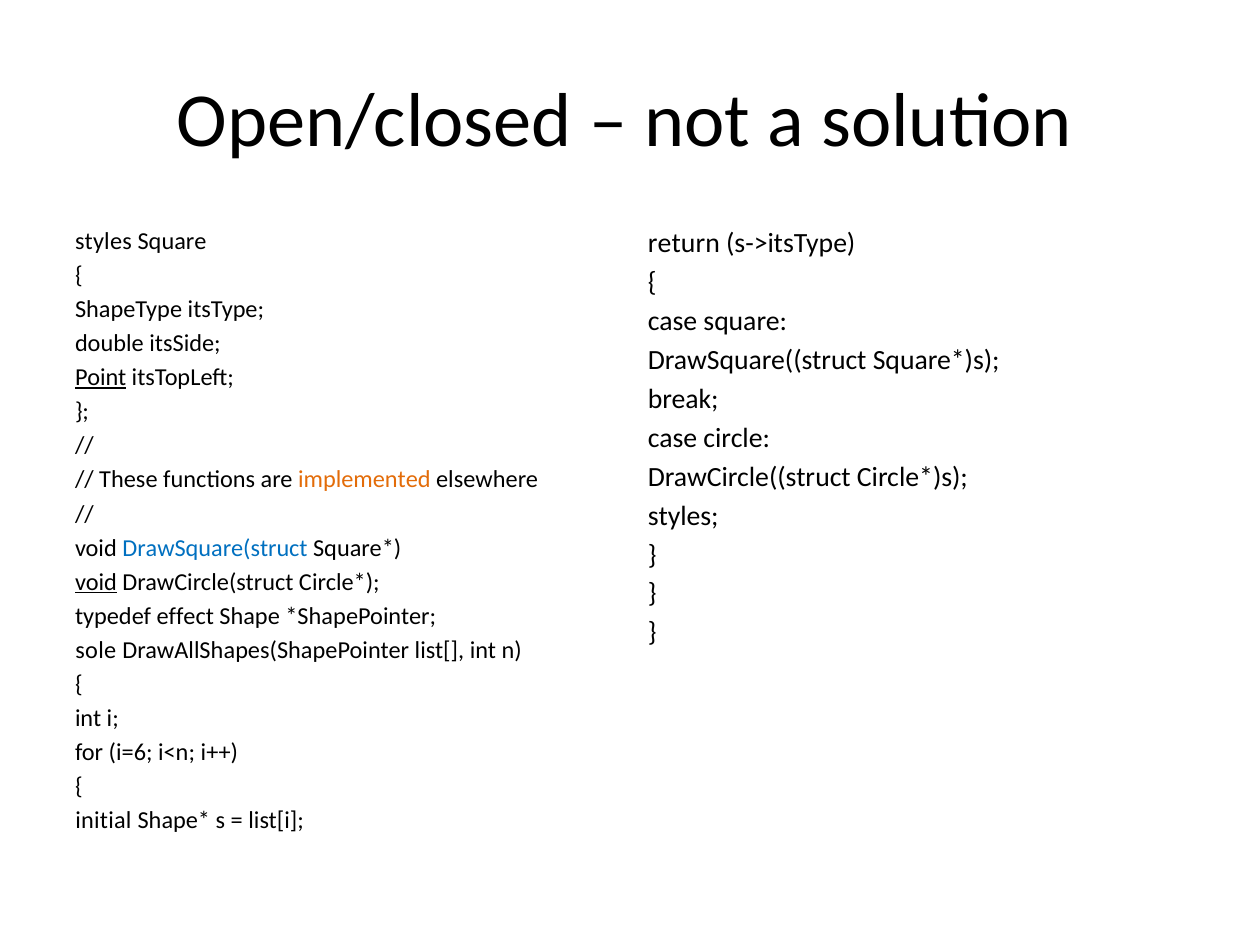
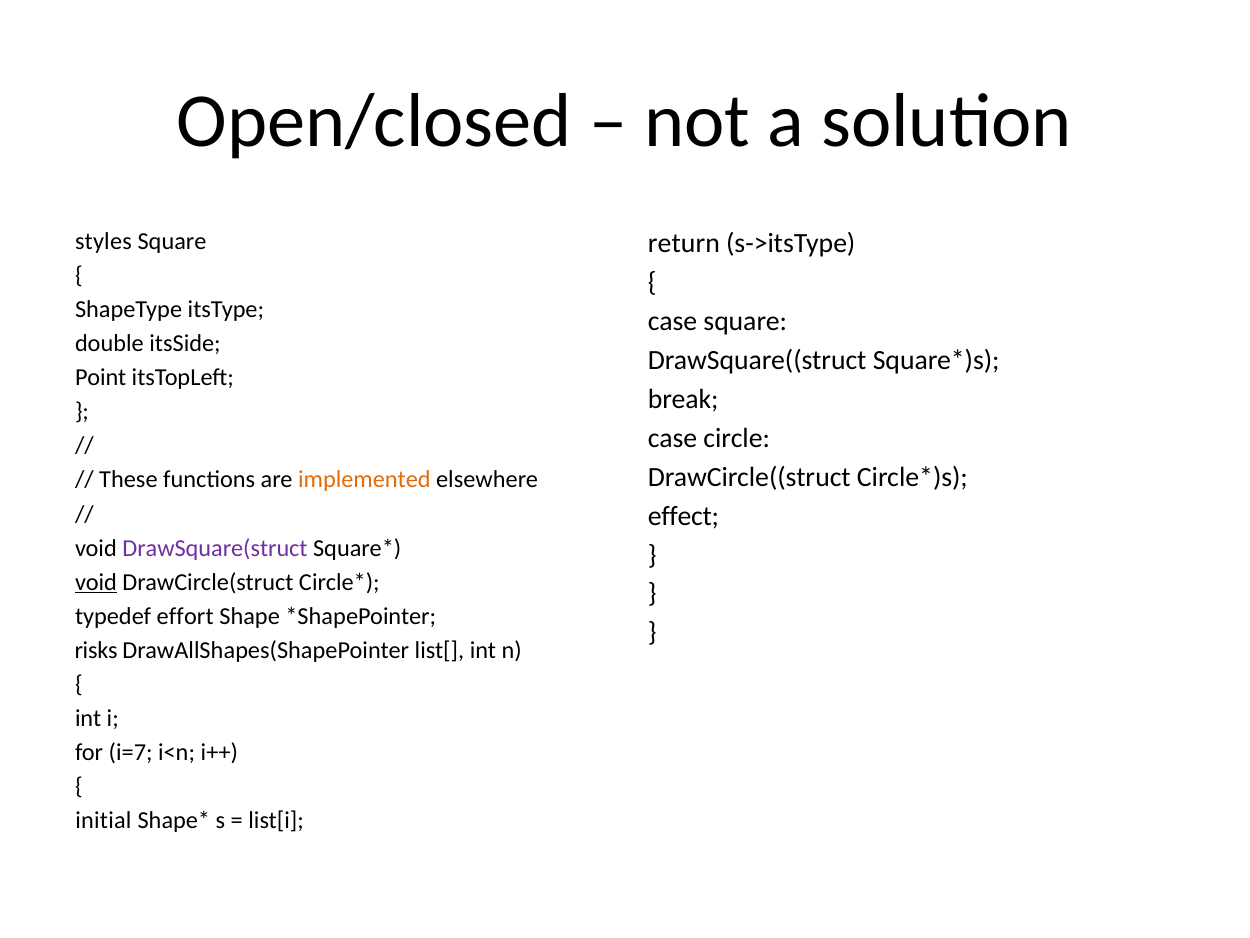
Point underline: present -> none
styles at (683, 516): styles -> effect
DrawSquare(struct colour: blue -> purple
effect: effect -> effort
sole: sole -> risks
i=6: i=6 -> i=7
